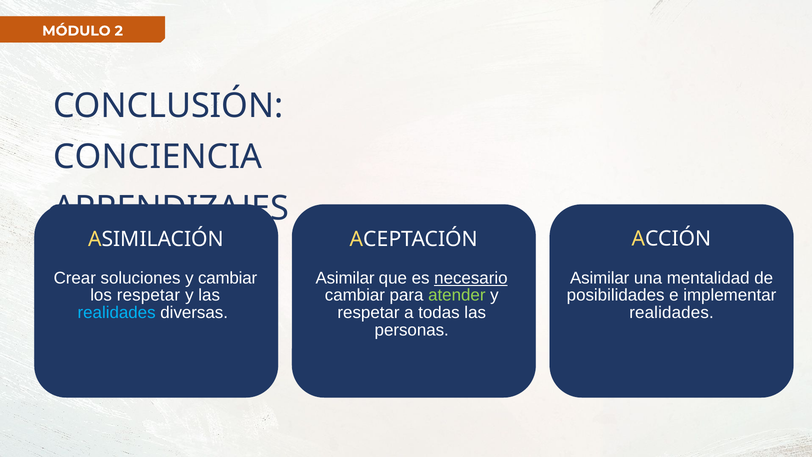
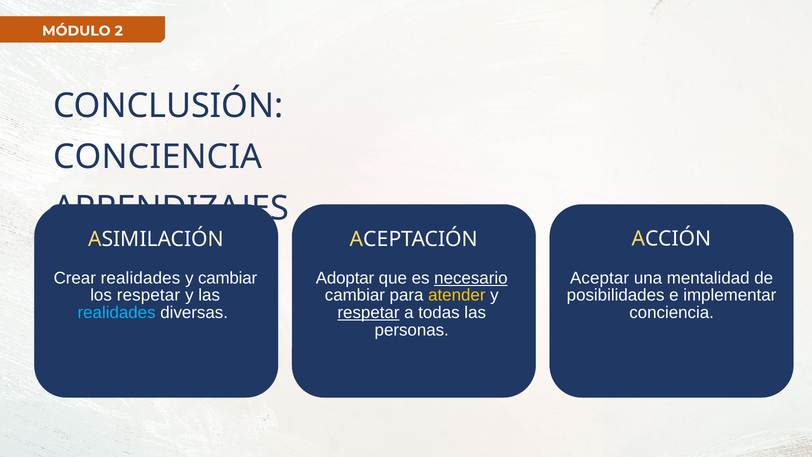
Crear soluciones: soluciones -> realidades
Asimilar at (345, 278): Asimilar -> Adoptar
Asimilar at (600, 278): Asimilar -> Aceptar
atender colour: light green -> yellow
respetar at (369, 313) underline: none -> present
realidades at (671, 313): realidades -> conciencia
